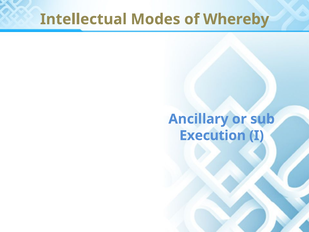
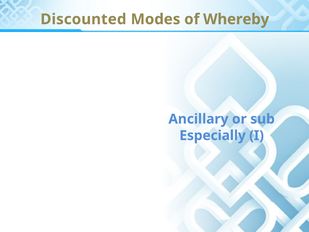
Intellectual: Intellectual -> Discounted
Execution: Execution -> Especially
